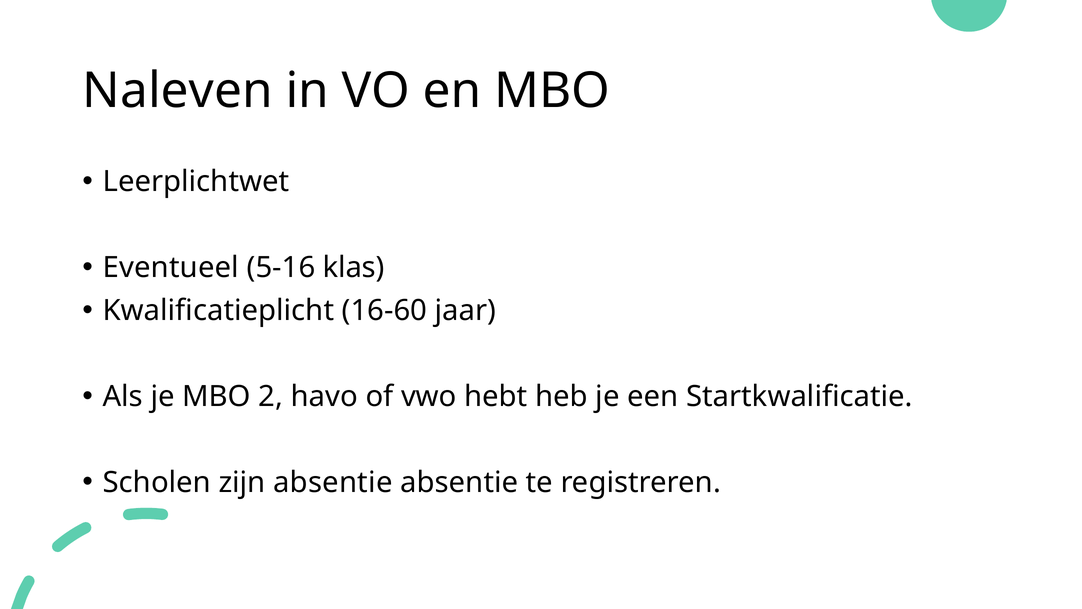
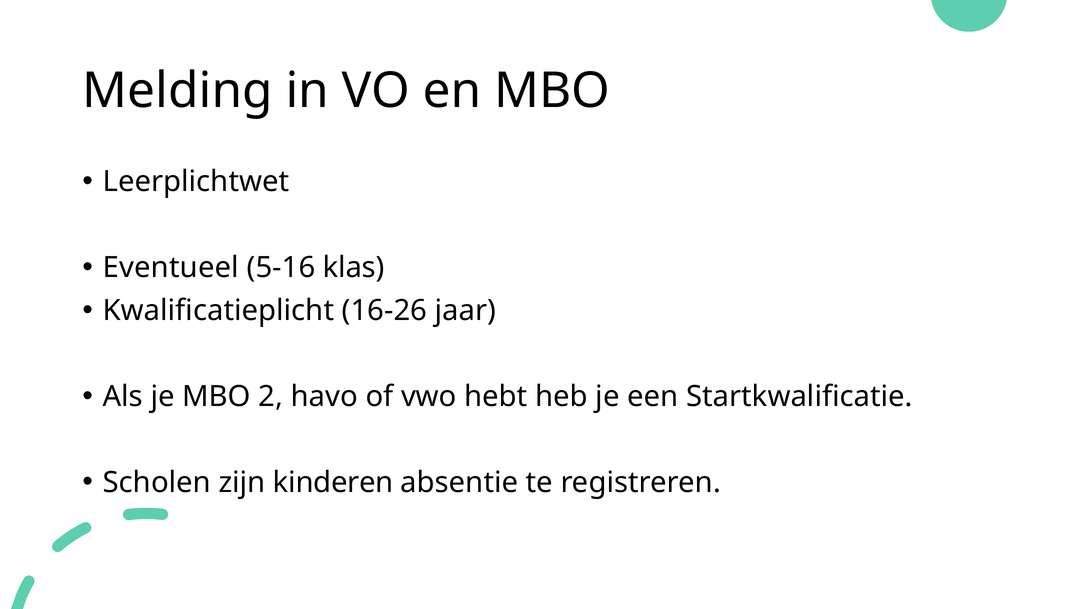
Naleven: Naleven -> Melding
16-60: 16-60 -> 16-26
zijn absentie: absentie -> kinderen
